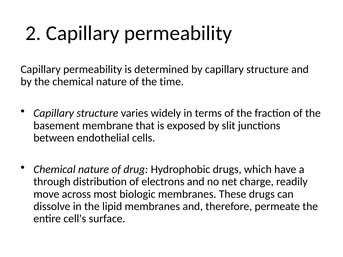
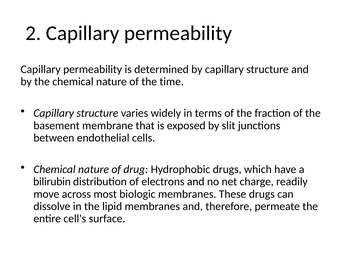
through: through -> bilirubin
